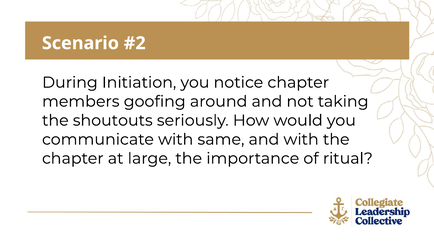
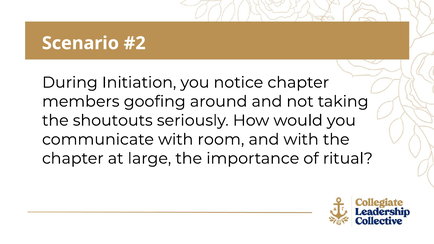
same: same -> room
